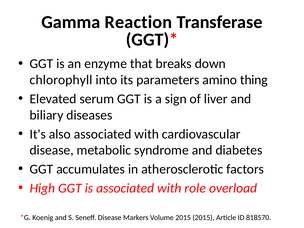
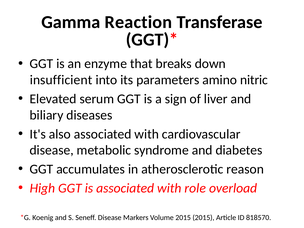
chlorophyll: chlorophyll -> insufficient
thing: thing -> nitric
factors: factors -> reason
